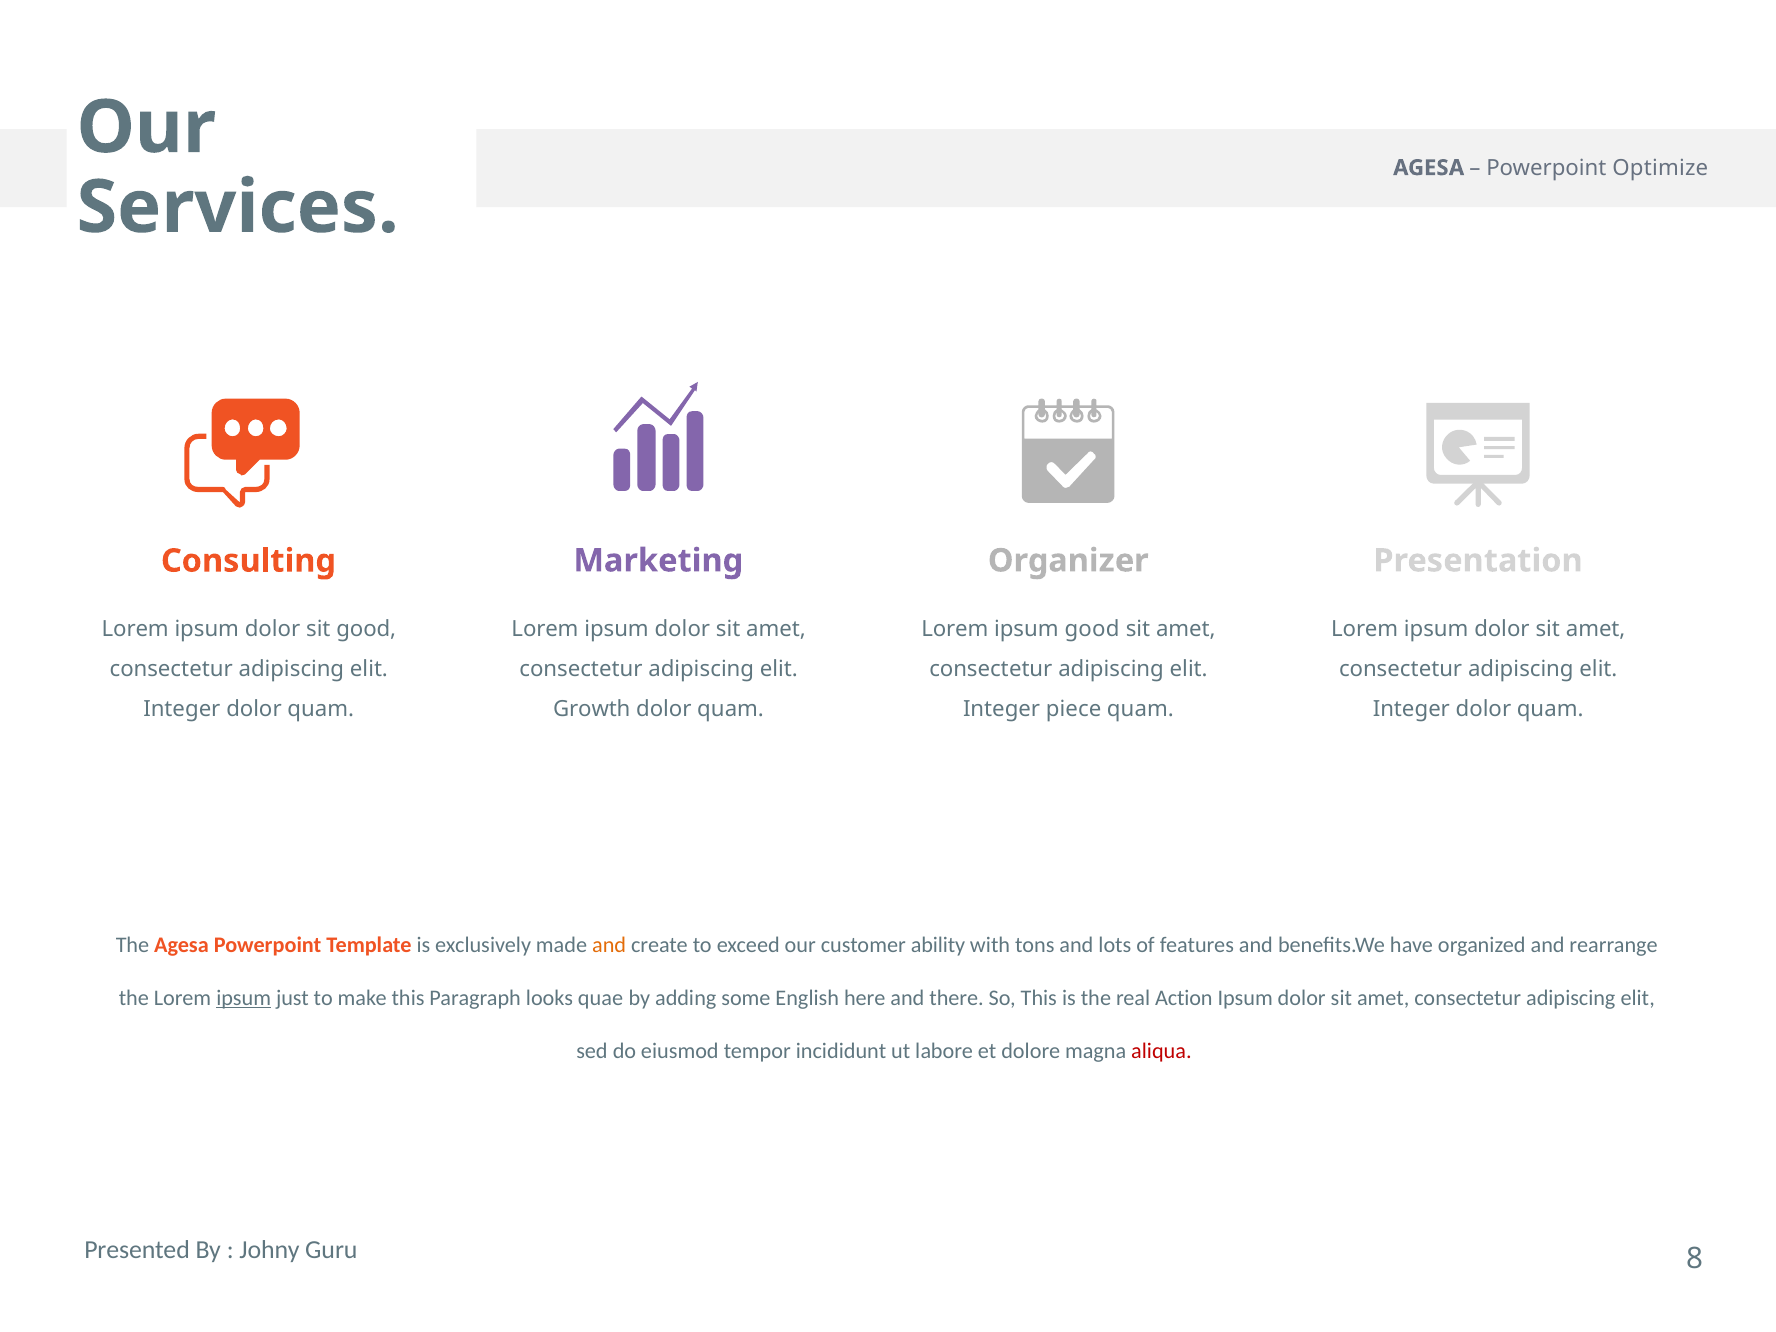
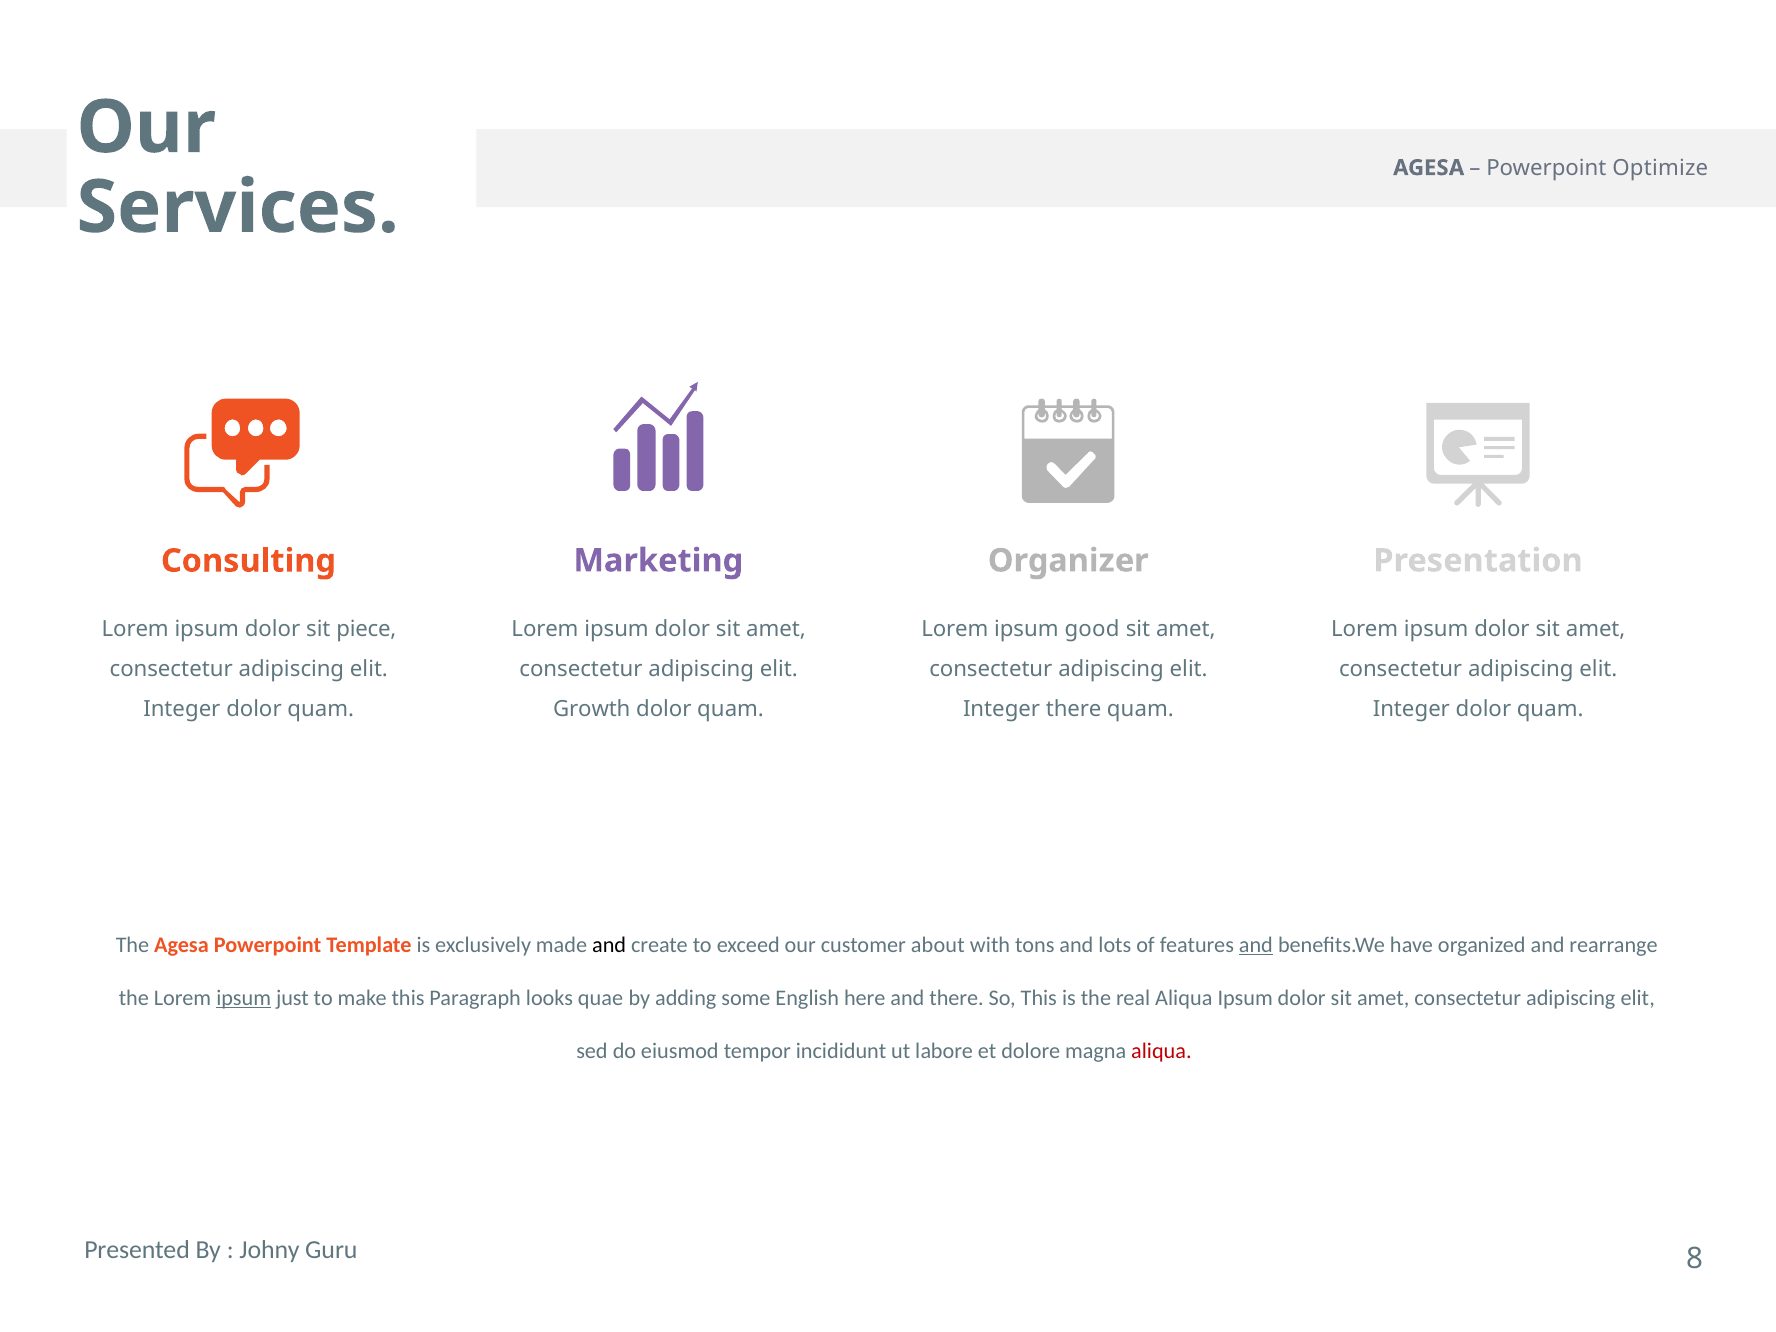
sit good: good -> piece
Integer piece: piece -> there
and at (609, 945) colour: orange -> black
ability: ability -> about
and at (1256, 945) underline: none -> present
real Action: Action -> Aliqua
